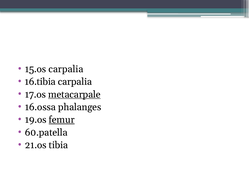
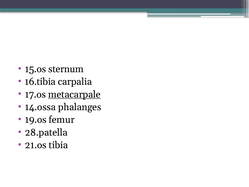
15.os carpalia: carpalia -> sternum
16.ossa: 16.ossa -> 14.ossa
femur underline: present -> none
60.patella: 60.patella -> 28.patella
